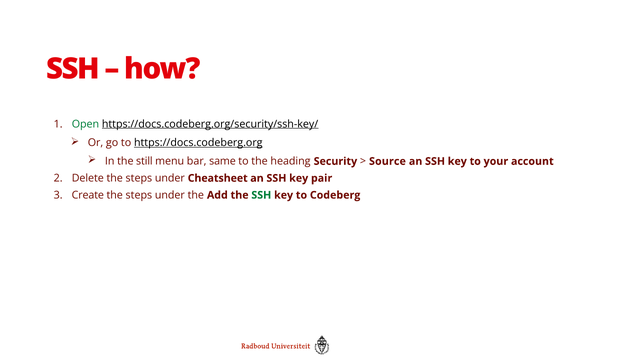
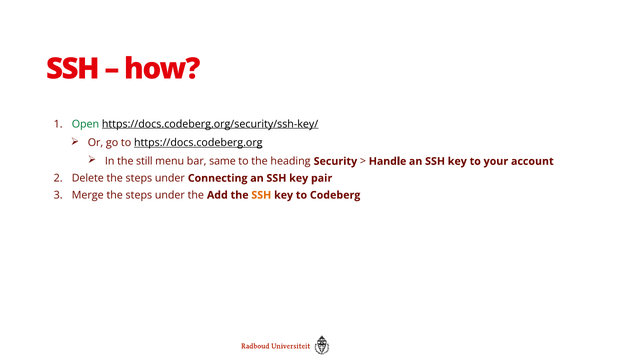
Source: Source -> Handle
Cheatsheet: Cheatsheet -> Connecting
Create: Create -> Merge
SSH at (261, 195) colour: green -> orange
